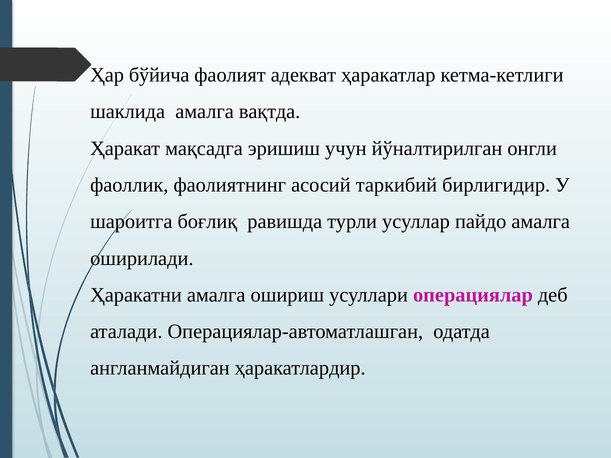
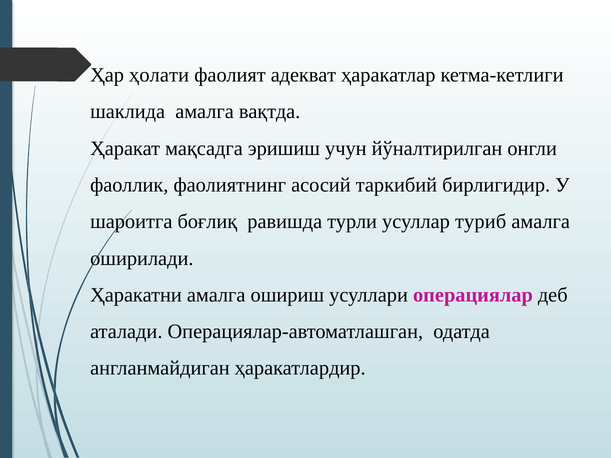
бўйича: бўйича -> ҳолати
пайдо: пайдо -> туриб
